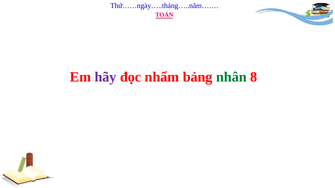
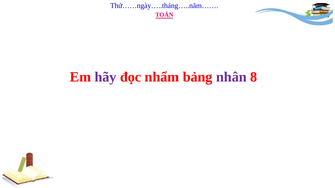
nhân colour: green -> purple
